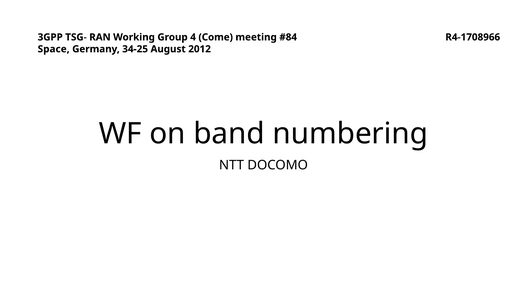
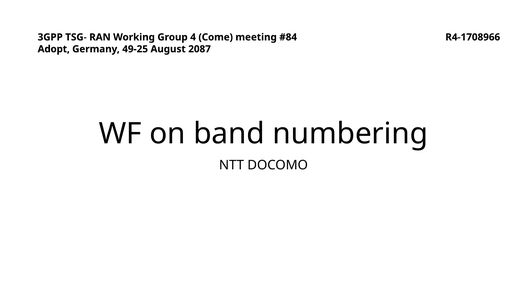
Space: Space -> Adopt
34-25: 34-25 -> 49-25
2012: 2012 -> 2087
